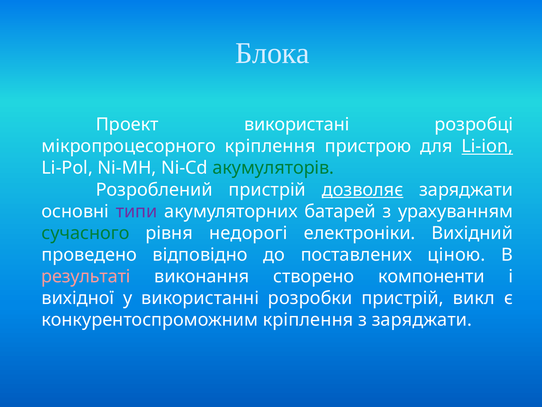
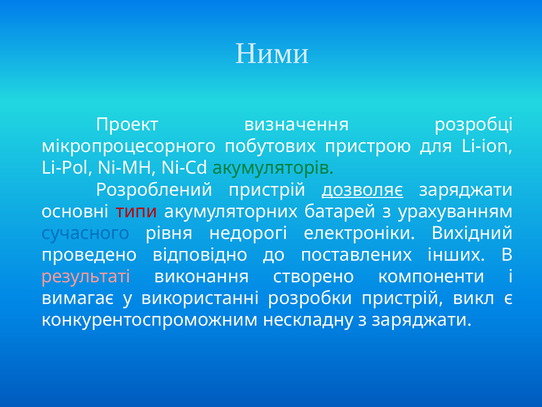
Блока: Блока -> Ними
використані: використані -> визначення
мікропроцесорного кріплення: кріплення -> побутових
Li-ion underline: present -> none
типи colour: purple -> red
сучасного colour: green -> blue
ціною: ціною -> інших
вихідної: вихідної -> вимагає
конкурентоспроможним кріплення: кріплення -> нескладну
